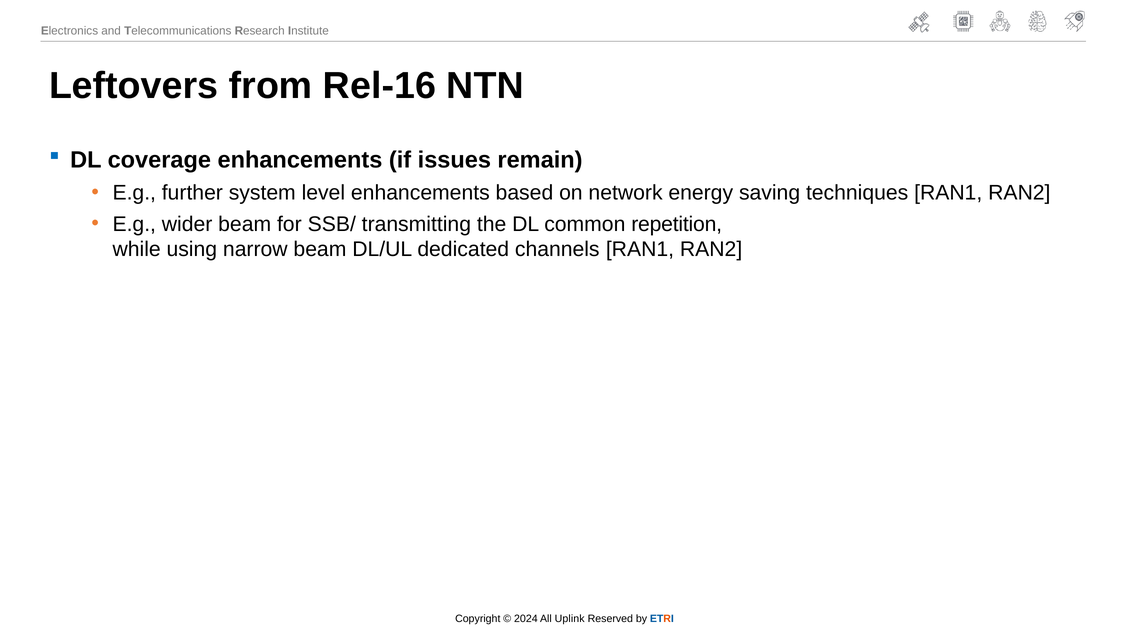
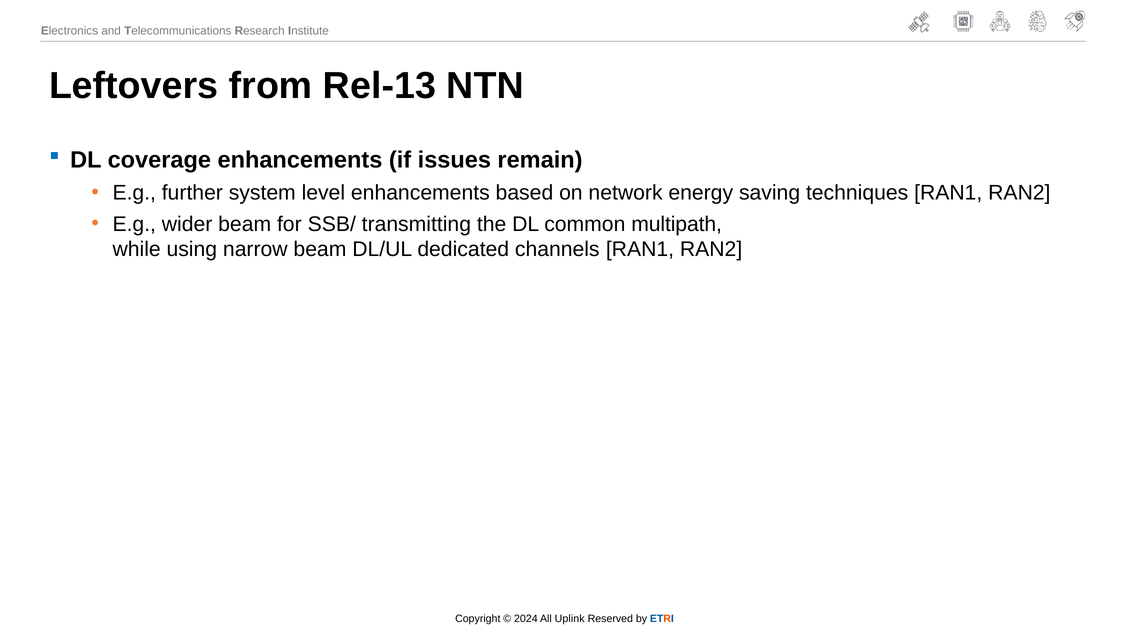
Rel-16: Rel-16 -> Rel-13
repetition: repetition -> multipath
